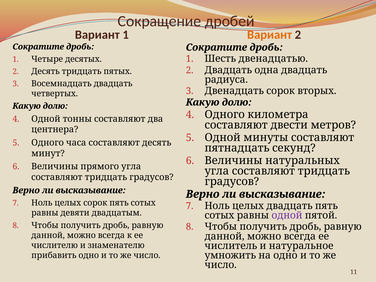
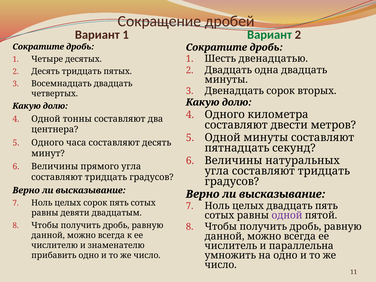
Вариант at (270, 35) colour: orange -> green
радиуса at (226, 80): радиуса -> минуты
натуральное: натуральное -> параллельна
